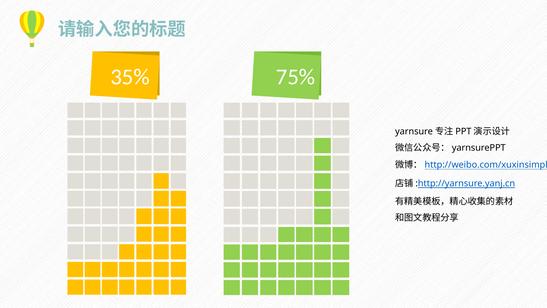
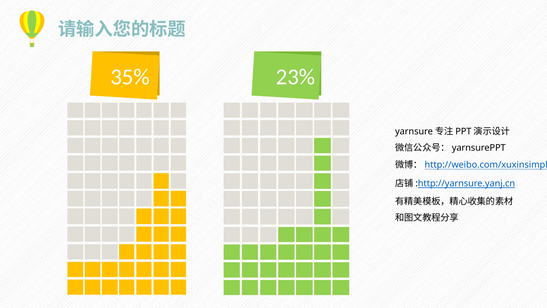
75%: 75% -> 23%
